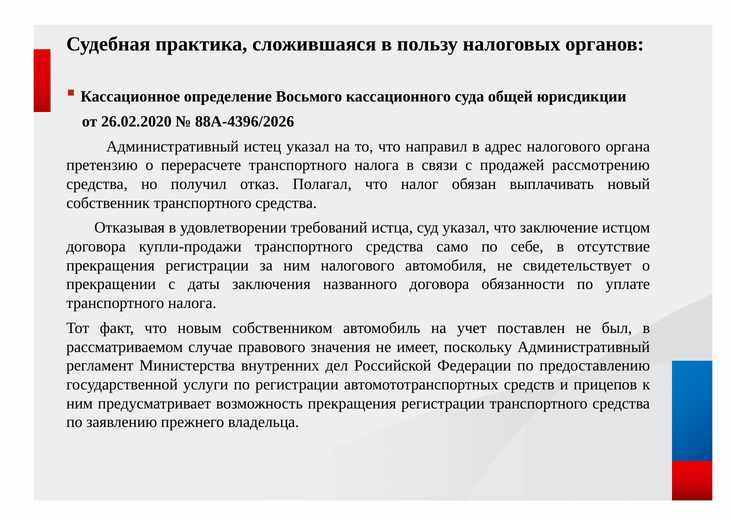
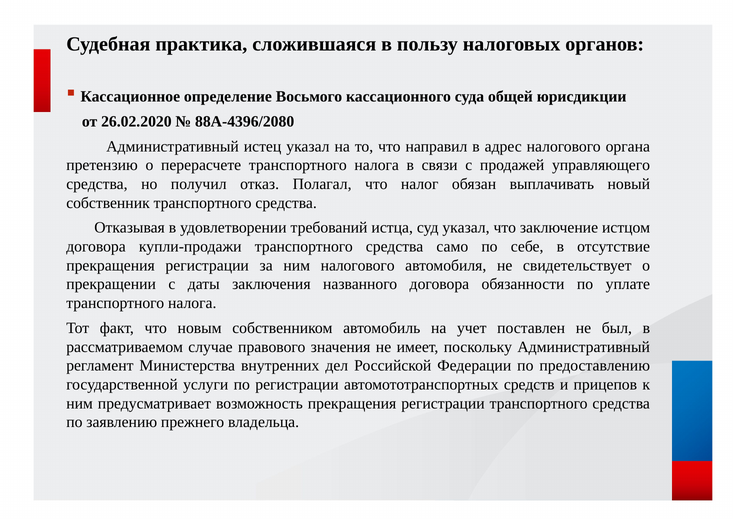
88А-4396/2026: 88А-4396/2026 -> 88А-4396/2080
рассмотрению: рассмотрению -> управляющего
